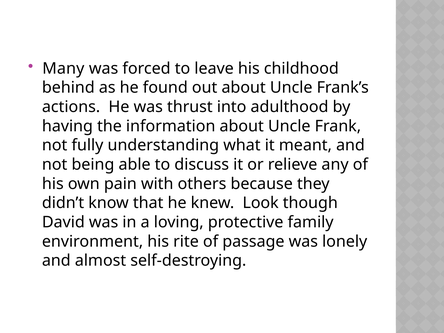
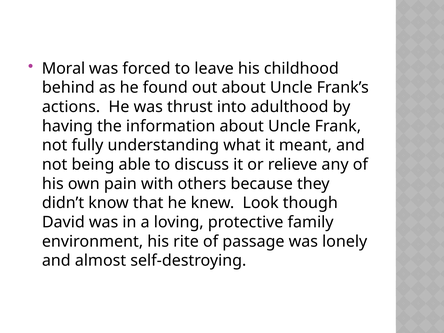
Many: Many -> Moral
